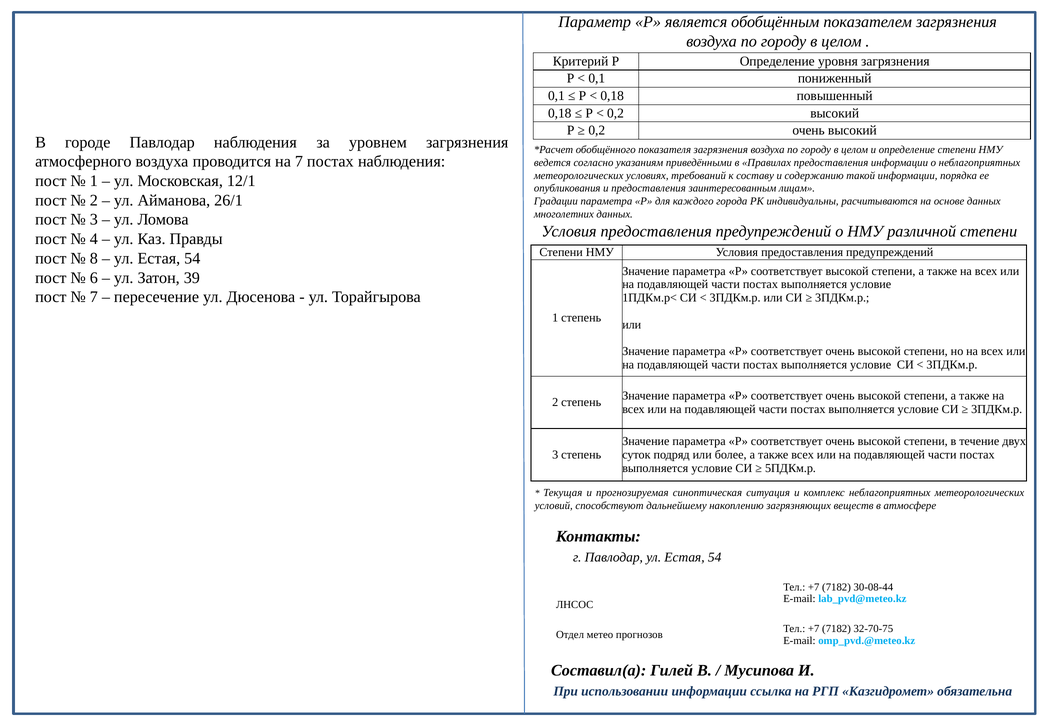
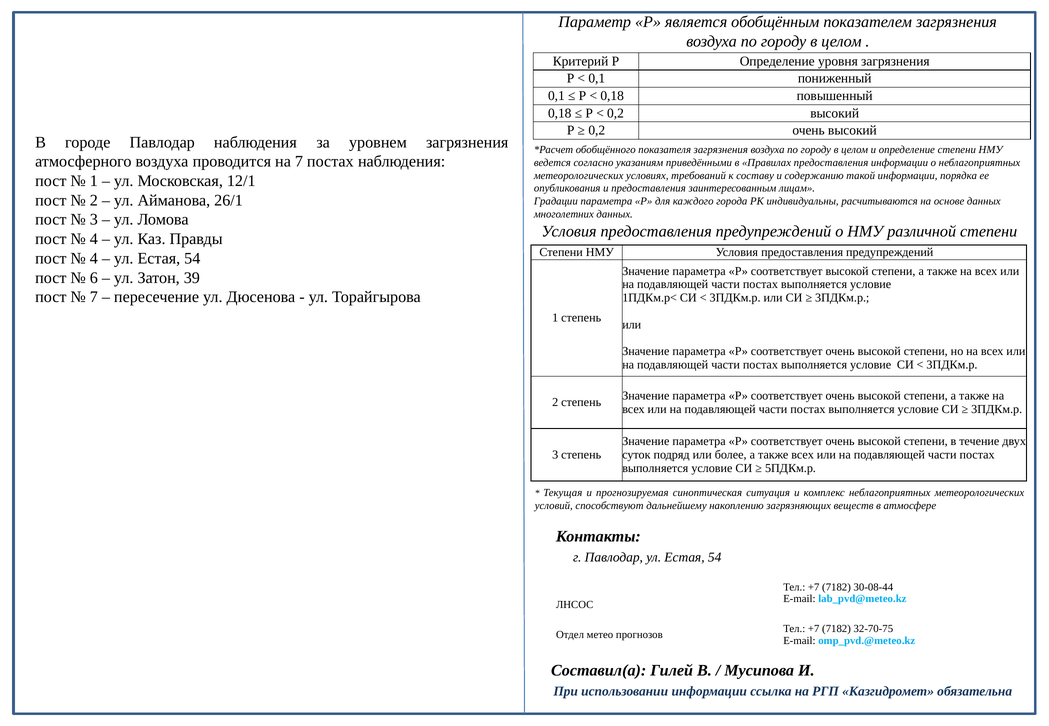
8 at (94, 258): 8 -> 4
